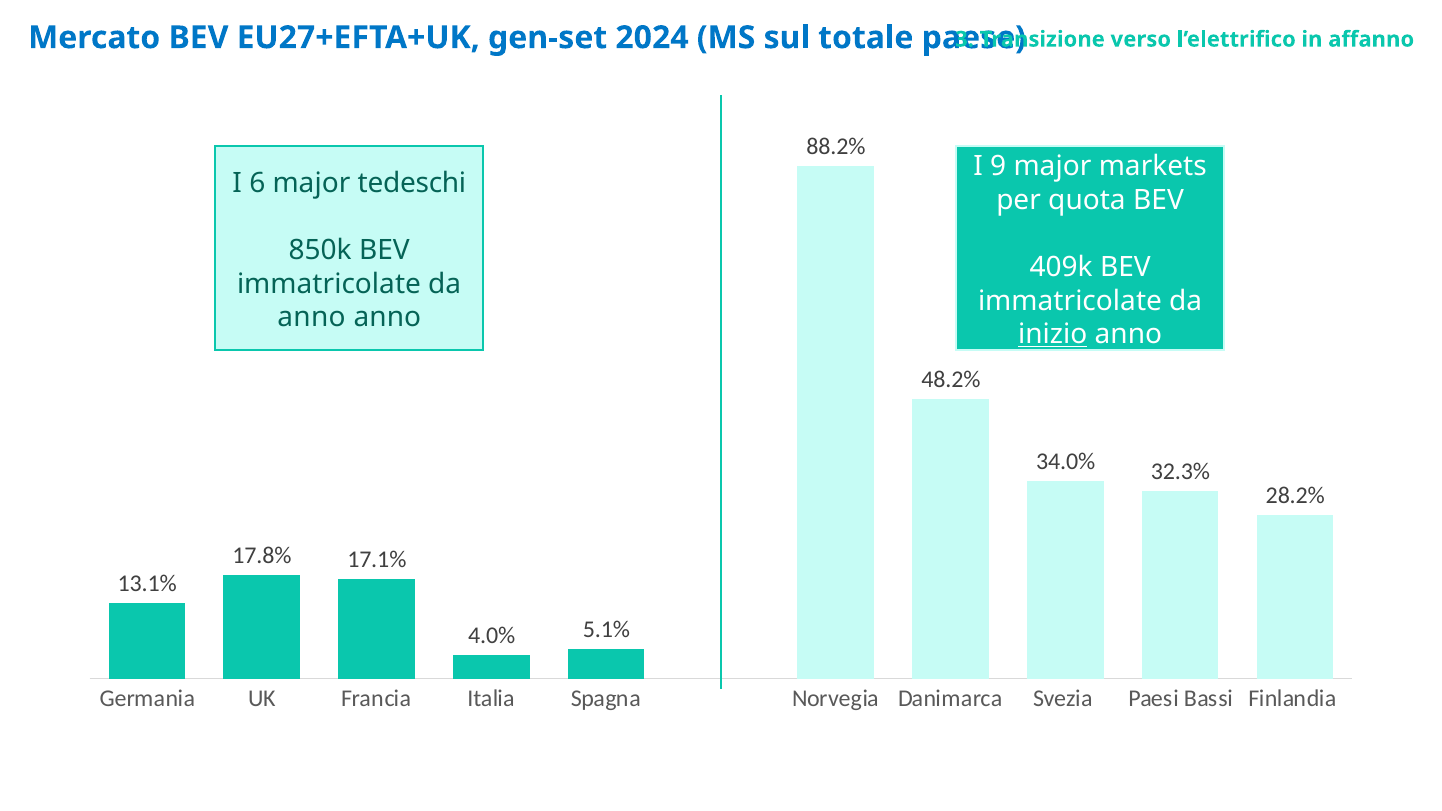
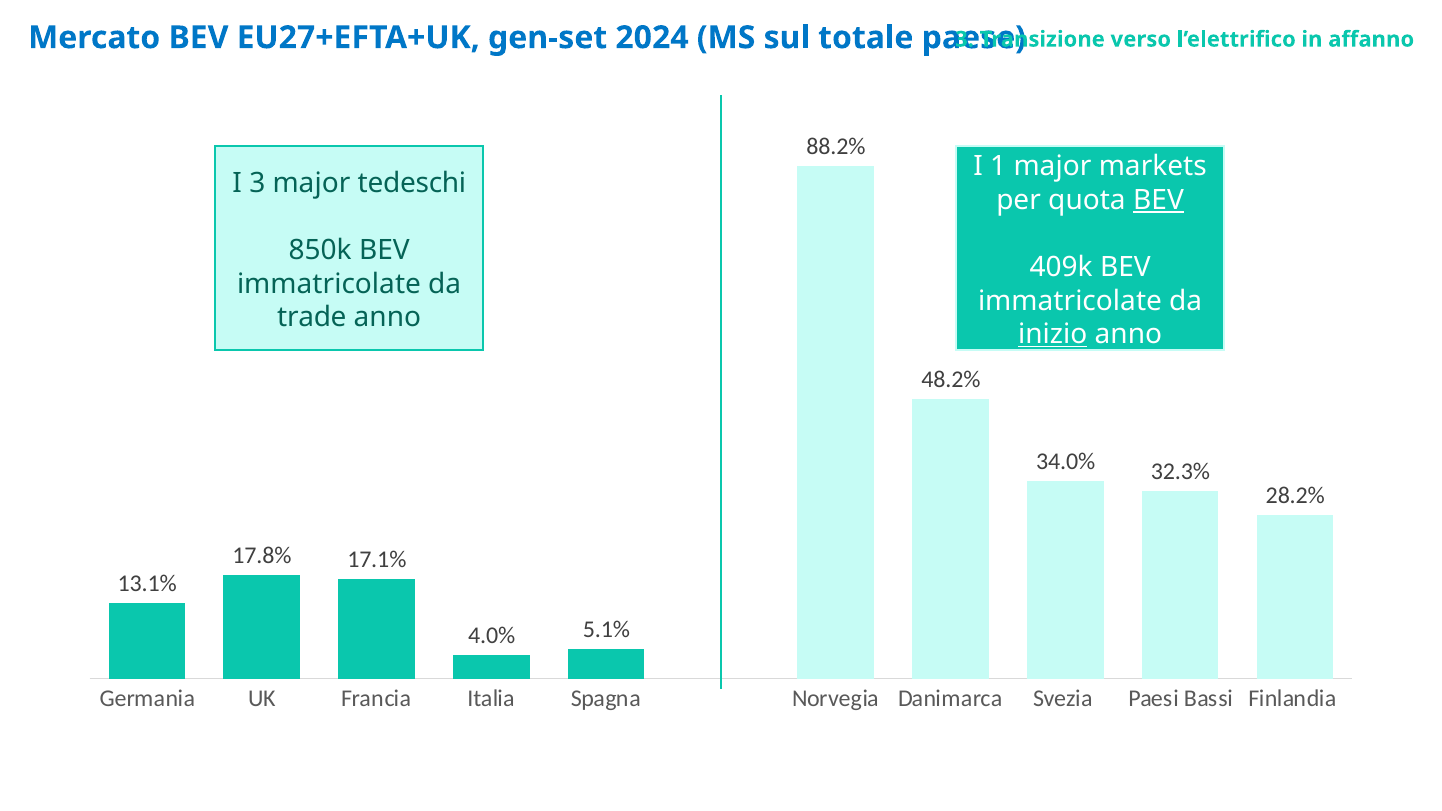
9: 9 -> 1
I 6: 6 -> 3
BEV at (1159, 200) underline: none -> present
anno at (312, 318): anno -> trade
